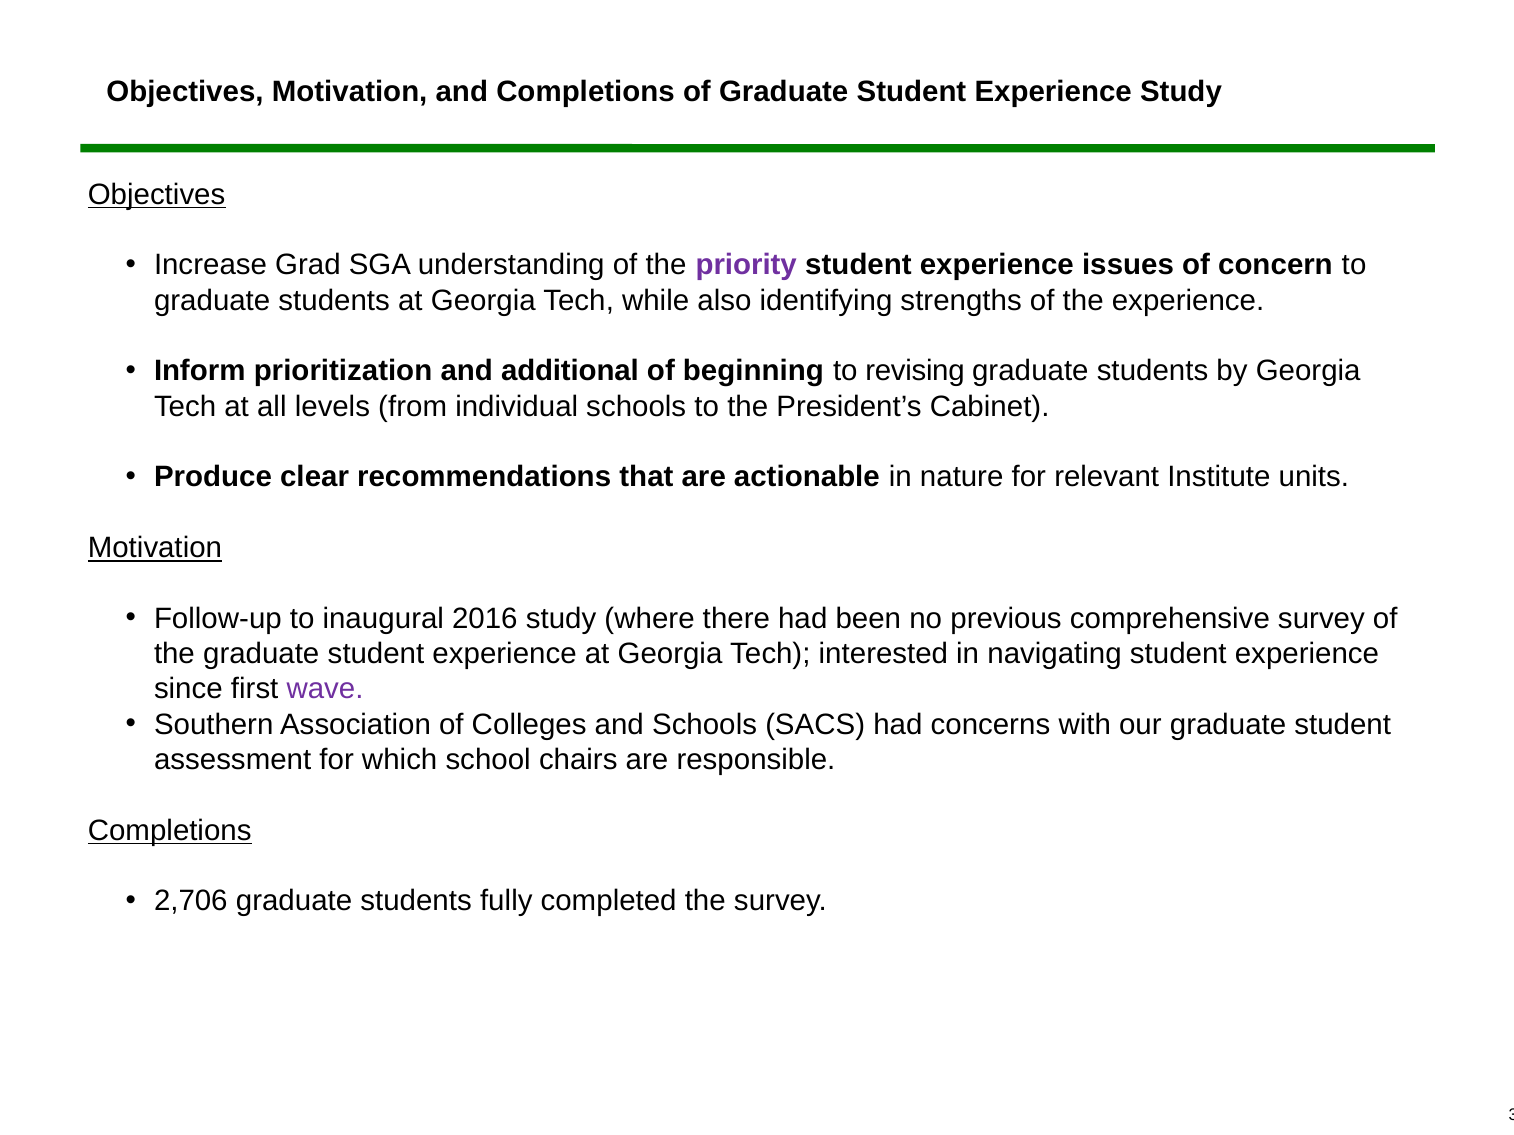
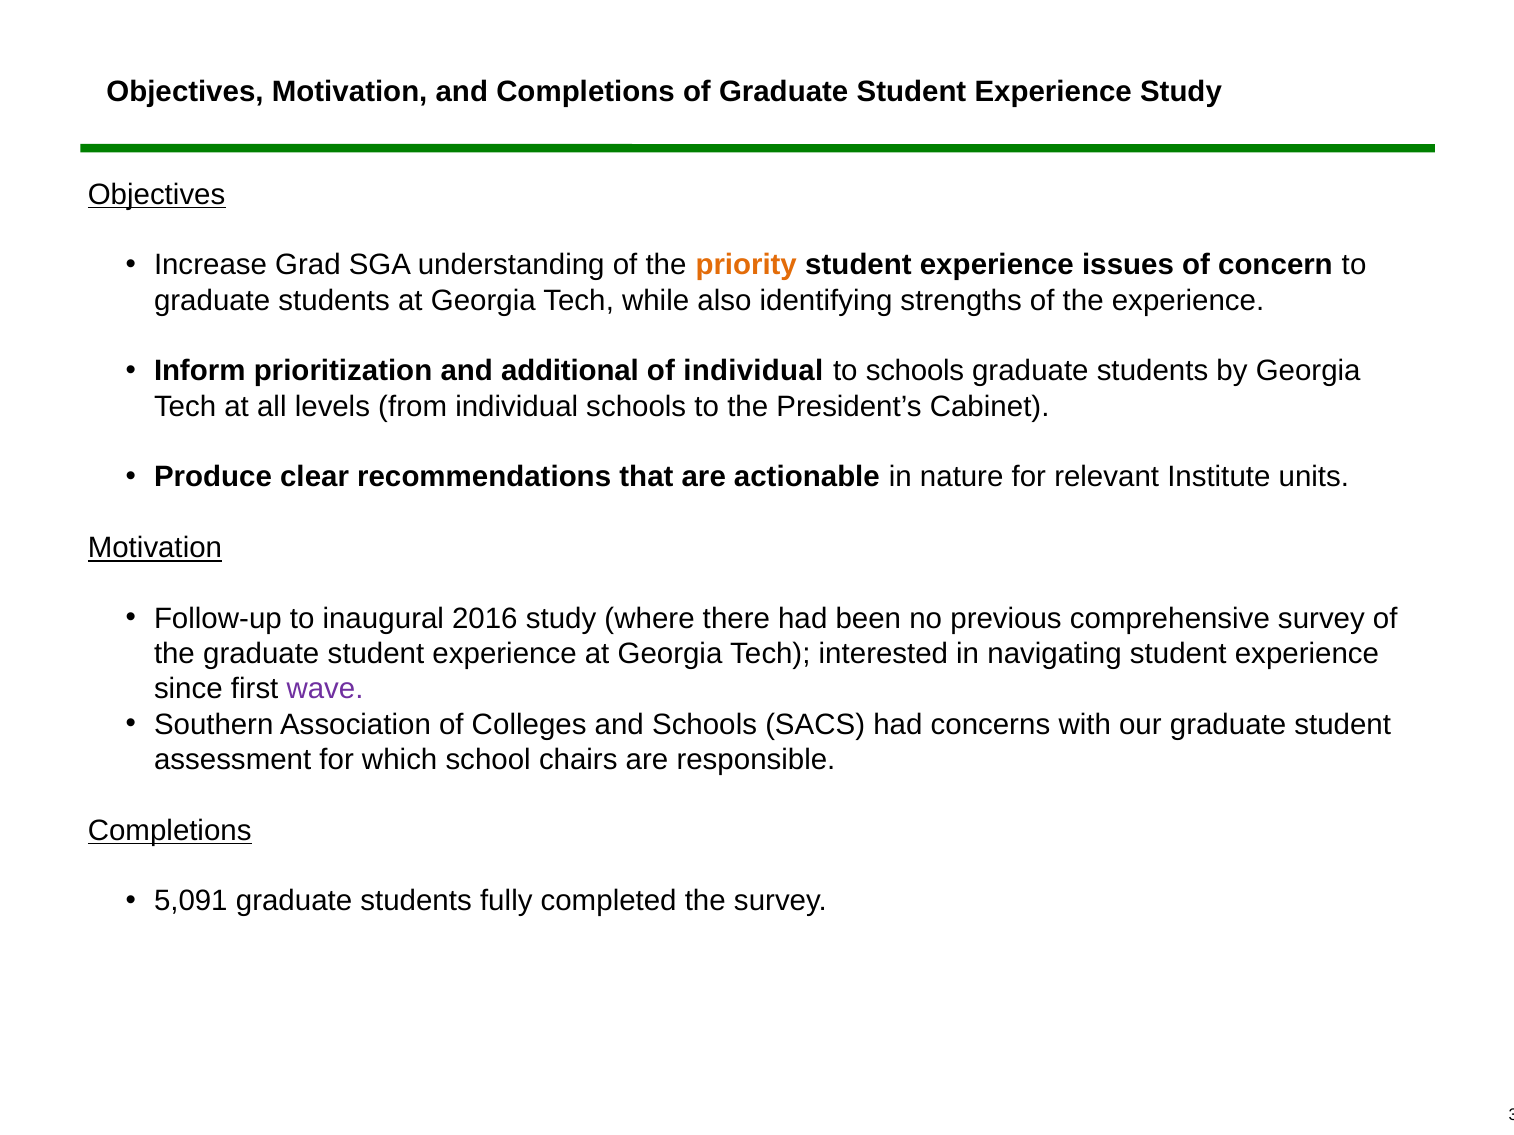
priority colour: purple -> orange
of beginning: beginning -> individual
to revising: revising -> schools
2,706: 2,706 -> 5,091
